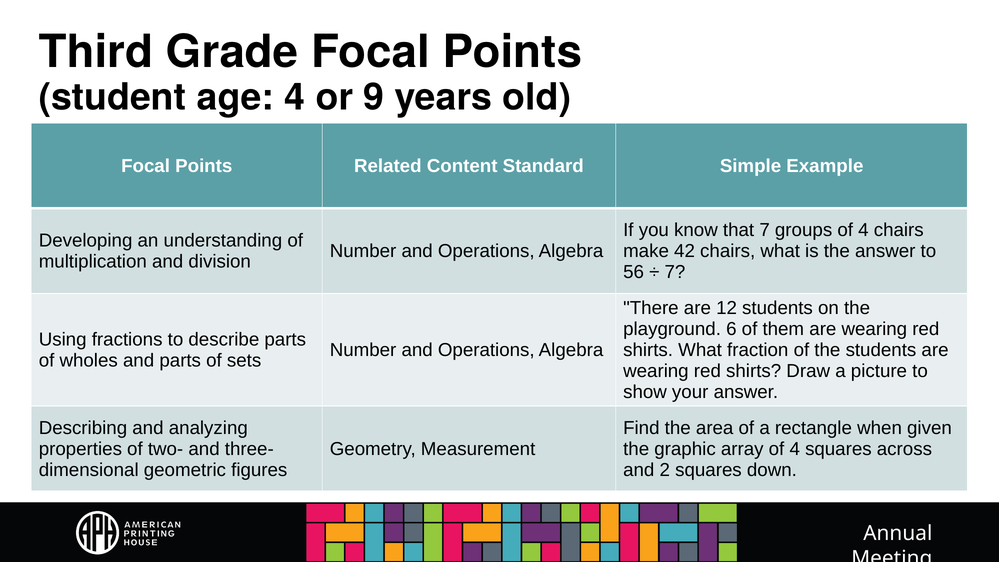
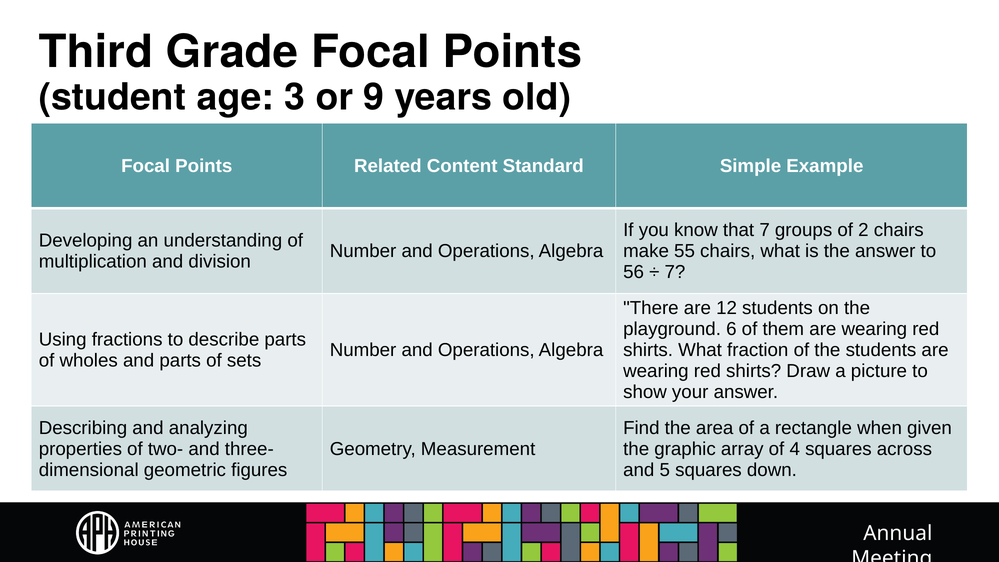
age 4: 4 -> 3
groups of 4: 4 -> 2
42: 42 -> 55
2: 2 -> 5
